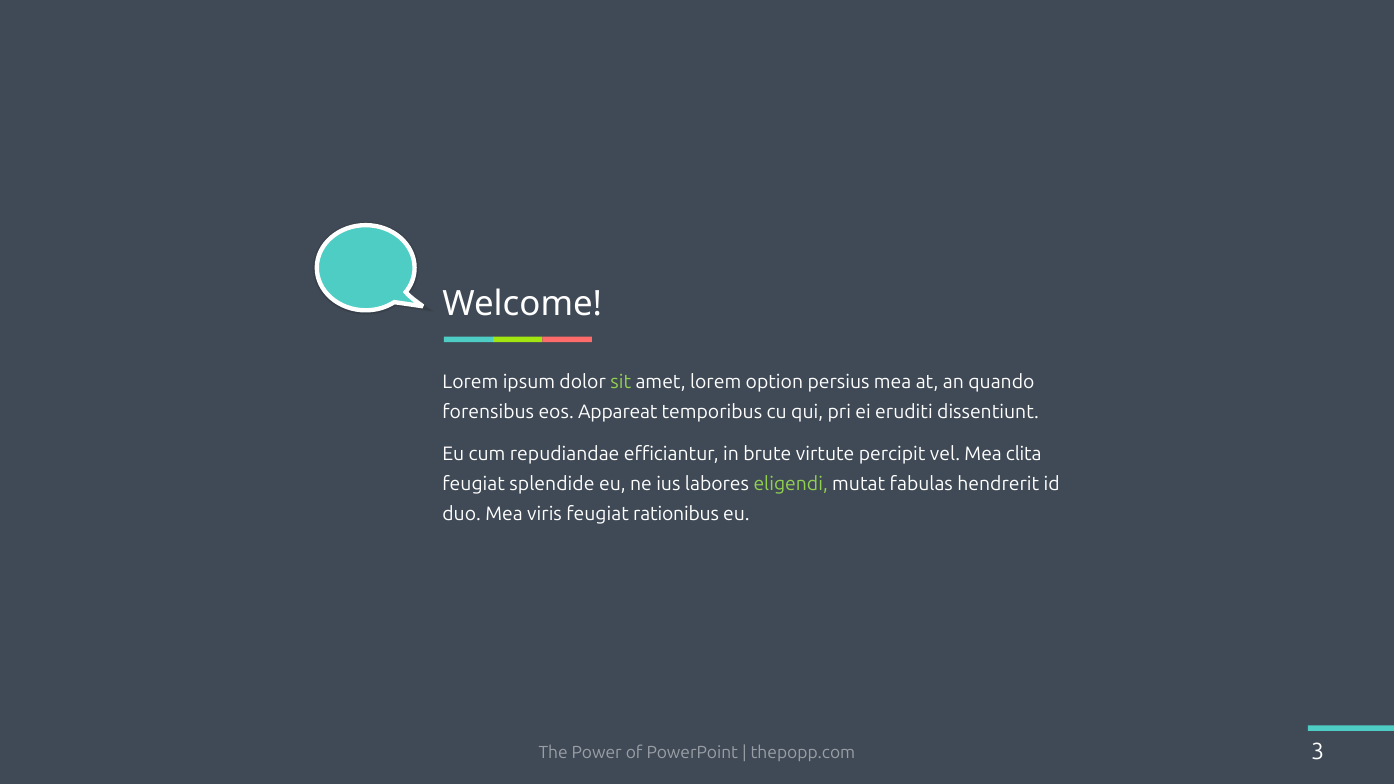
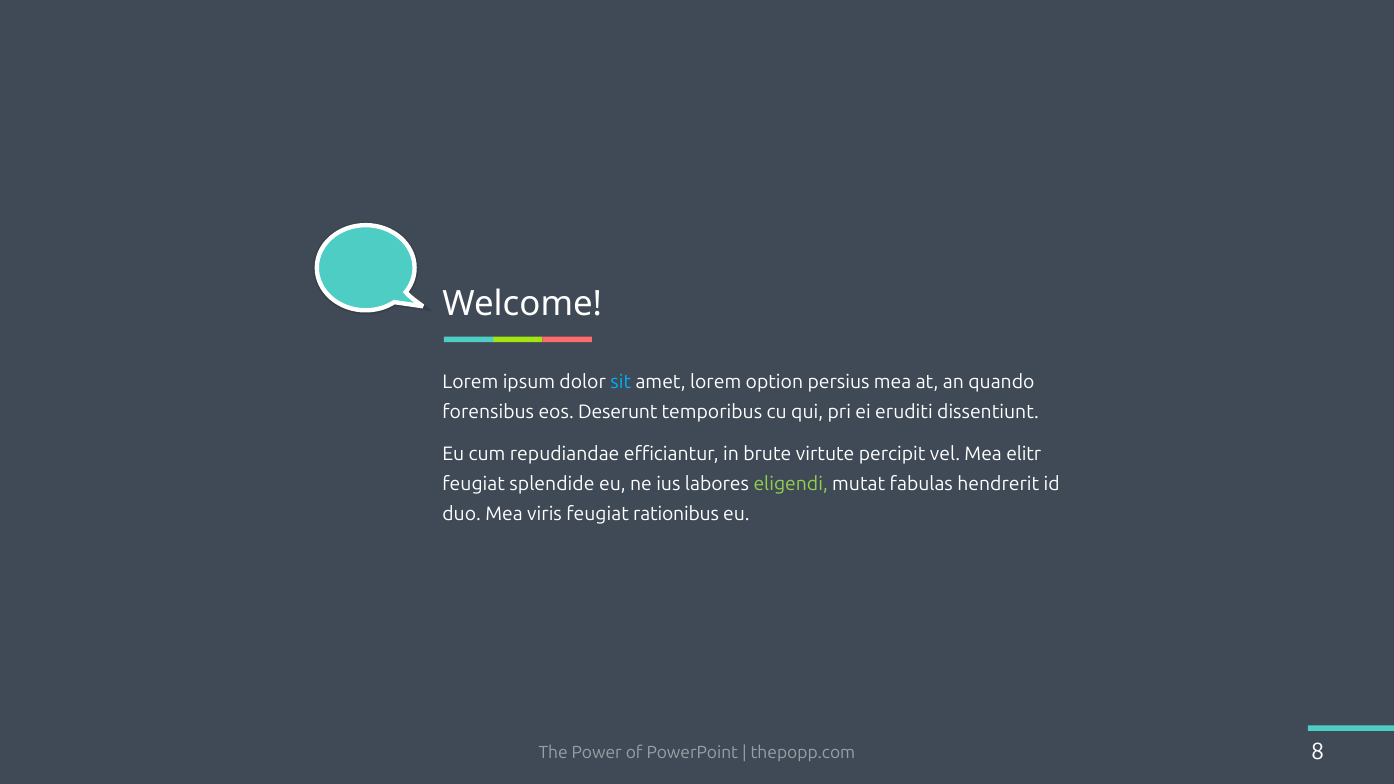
sit colour: light green -> light blue
Appareat: Appareat -> Deserunt
clita: clita -> elitr
3: 3 -> 8
